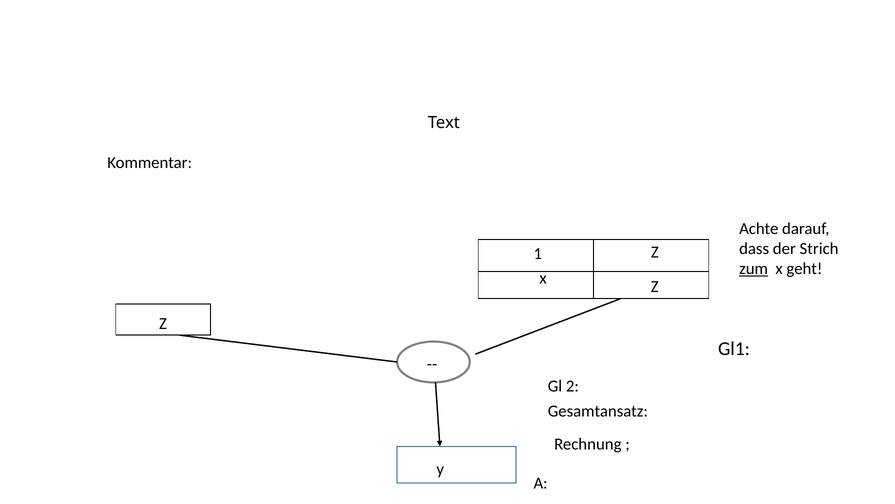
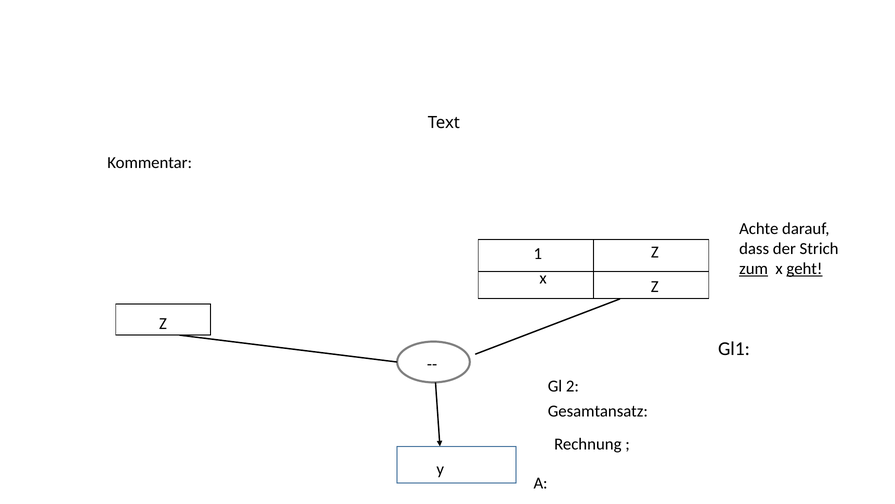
geht underline: none -> present
